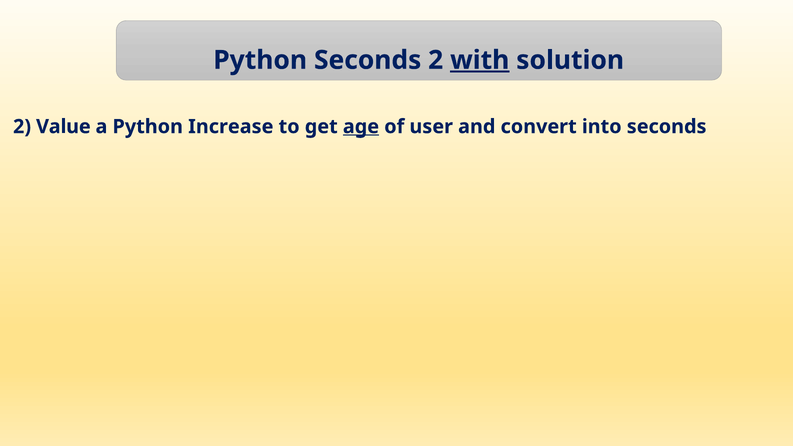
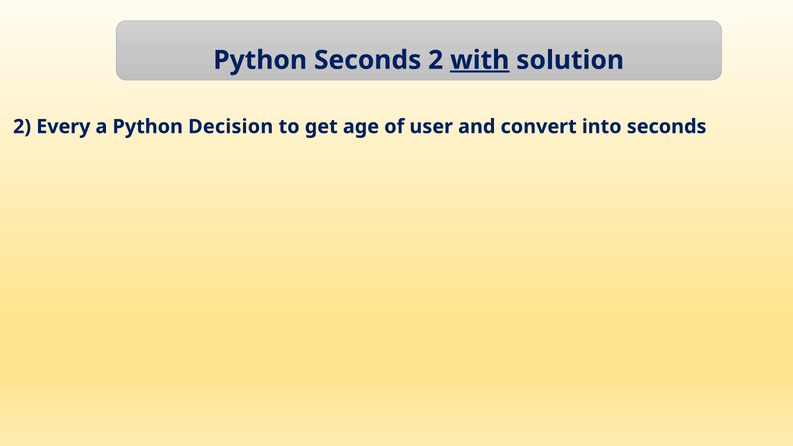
Value: Value -> Every
Increase: Increase -> Decision
age underline: present -> none
